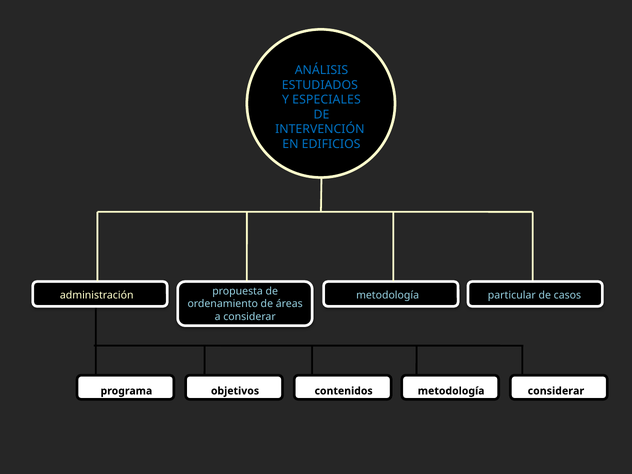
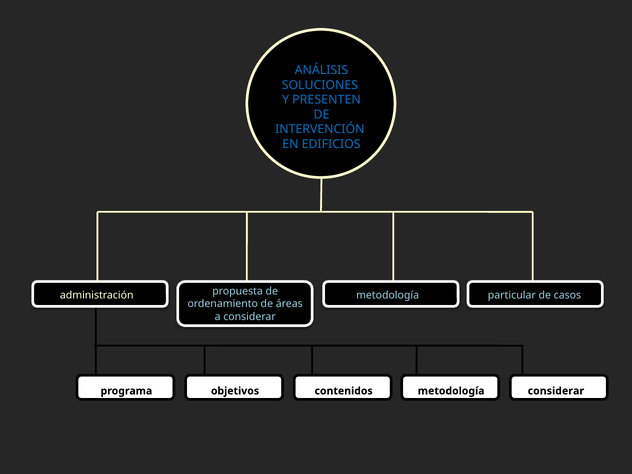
ESTUDIADOS: ESTUDIADOS -> SOLUCIONES
ESPECIALES: ESPECIALES -> PRESENTEN
